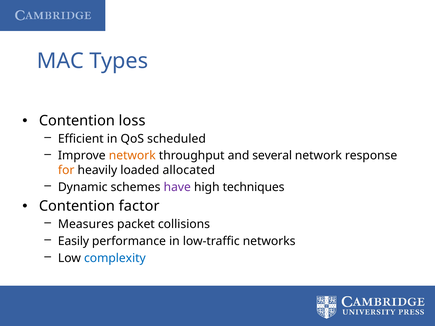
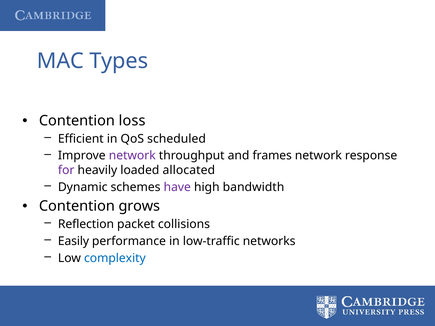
network at (132, 156) colour: orange -> purple
several: several -> frames
for colour: orange -> purple
techniques: techniques -> bandwidth
factor: factor -> grows
Measures: Measures -> Reflection
